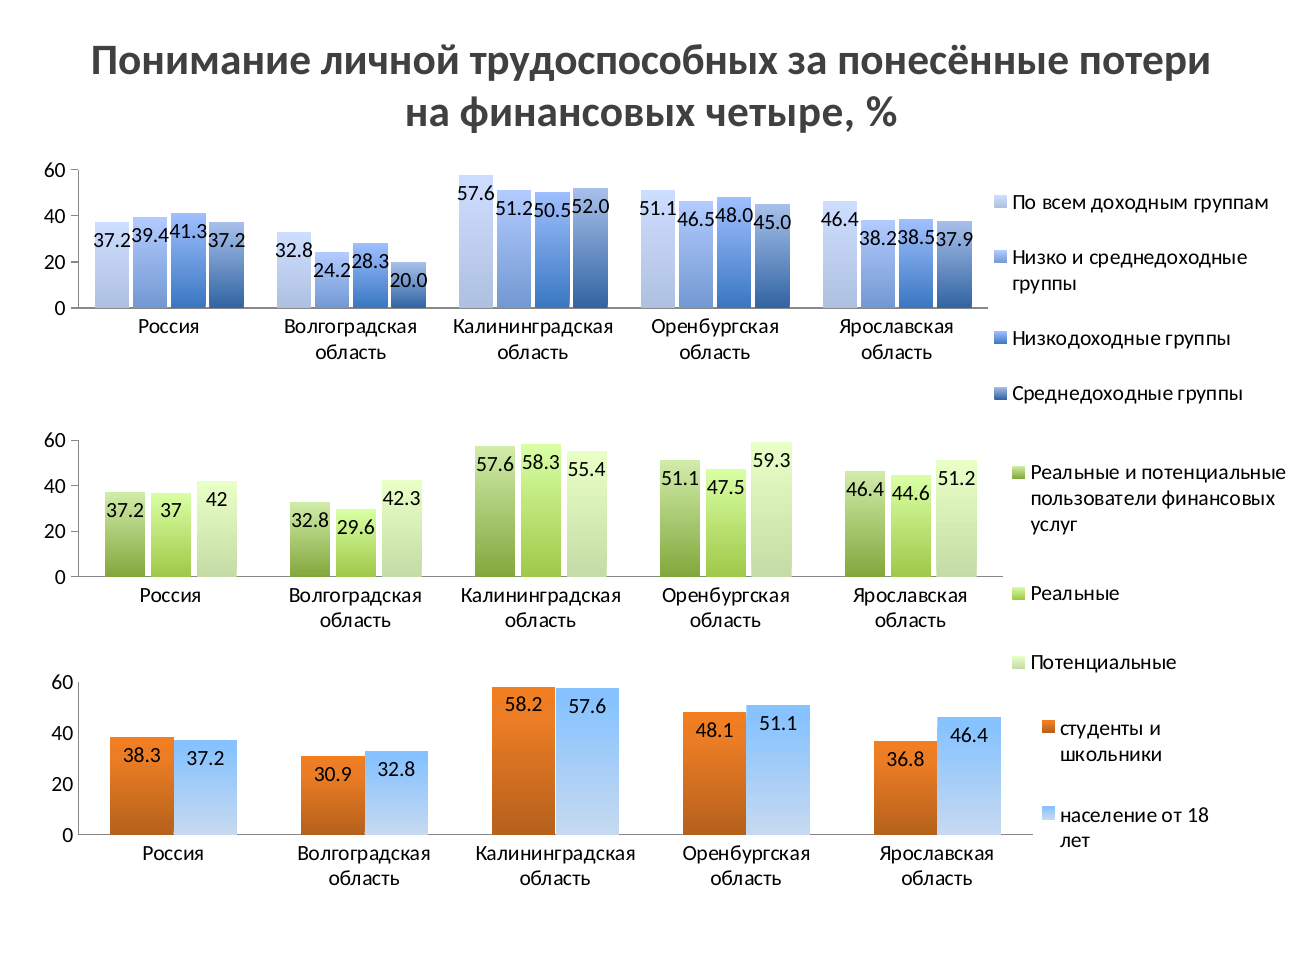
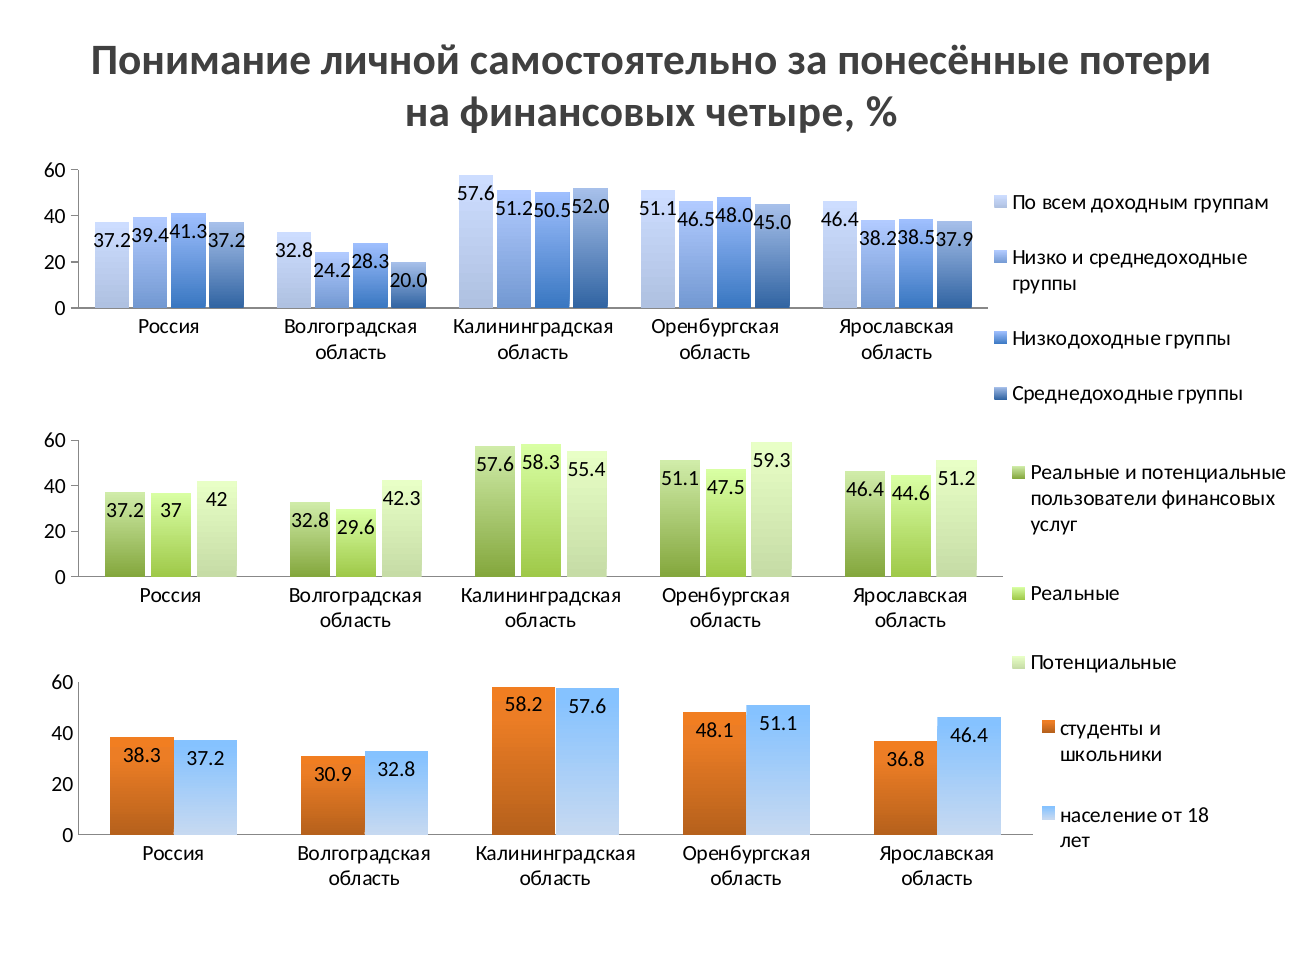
трудоспособных: трудоспособных -> самостоятельно
